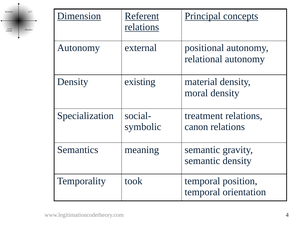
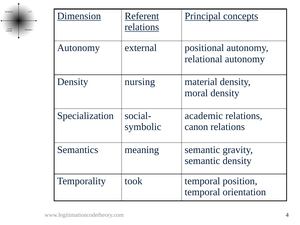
existing: existing -> nursing
treatment: treatment -> academic
